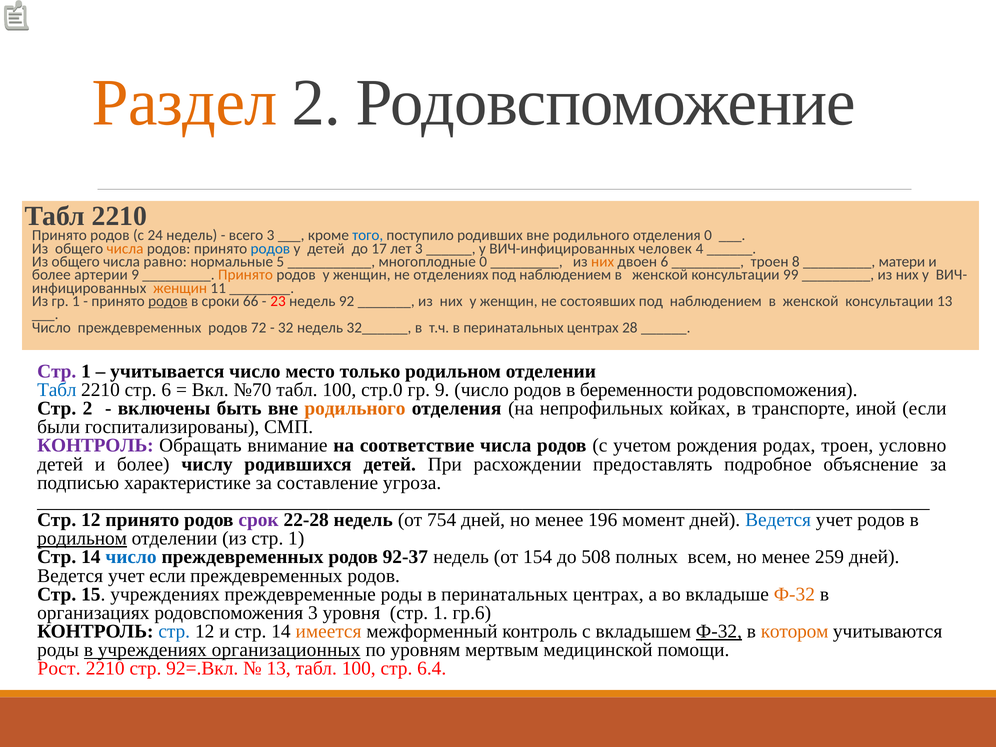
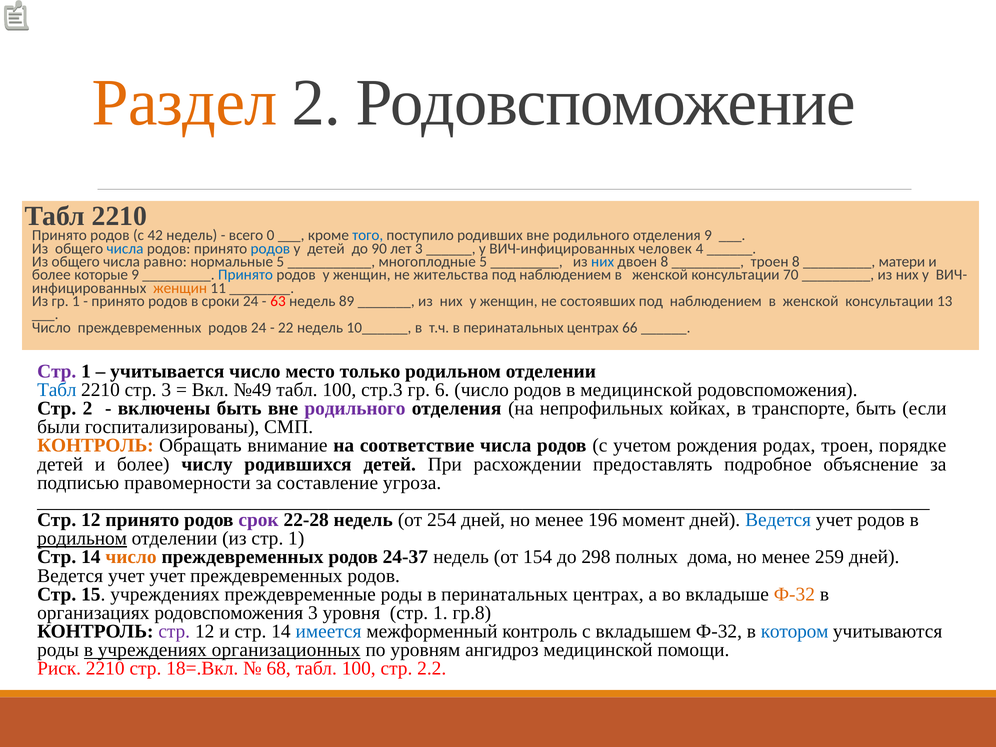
24: 24 -> 42
всего 3: 3 -> 0
отделения 0: 0 -> 9
числа at (125, 249) colour: orange -> blue
17: 17 -> 90
многоплодные 0: 0 -> 5
них at (603, 262) colour: orange -> blue
двоен 6: 6 -> 8
артерии: артерии -> которые
Принято at (246, 275) colour: orange -> blue
отделениях: отделениях -> жительства
99: 99 -> 70
родов at (168, 301) underline: present -> none
сроки 66: 66 -> 24
23: 23 -> 63
92: 92 -> 89
родов 72: 72 -> 24
32: 32 -> 22
32______: 32______ -> 10______
28: 28 -> 66
стр 6: 6 -> 3
№70: №70 -> №49
стр.0: стр.0 -> стр.3
гр 9: 9 -> 6
в беременности: беременности -> медицинской
родильного at (355, 408) colour: orange -> purple
транспорте иной: иной -> быть
КОНТРОЛЬ at (95, 446) colour: purple -> orange
условно: условно -> порядке
характеристике: характеристике -> правомерности
754: 754 -> 254
число at (131, 557) colour: blue -> orange
92-37: 92-37 -> 24-37
508: 508 -> 298
всем: всем -> дома
учет если: если -> учет
гр.6: гр.6 -> гр.8
стр at (174, 631) colour: blue -> purple
имеется colour: orange -> blue
Ф-32 at (719, 631) underline: present -> none
котором colour: orange -> blue
мертвым: мертвым -> ангидроз
Рост: Рост -> Риск
92=.Вкл: 92=.Вкл -> 18=.Вкл
13 at (279, 669): 13 -> 68
6.4: 6.4 -> 2.2
